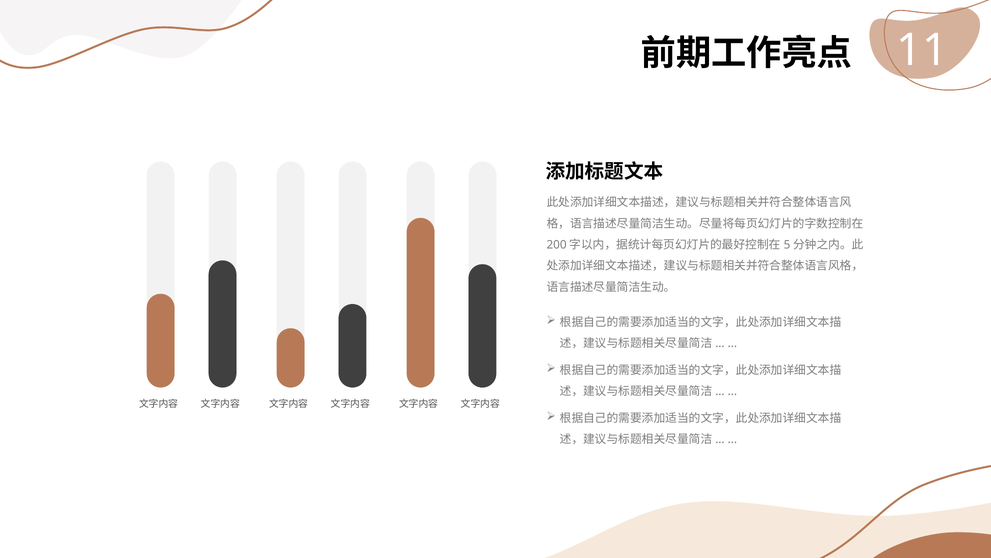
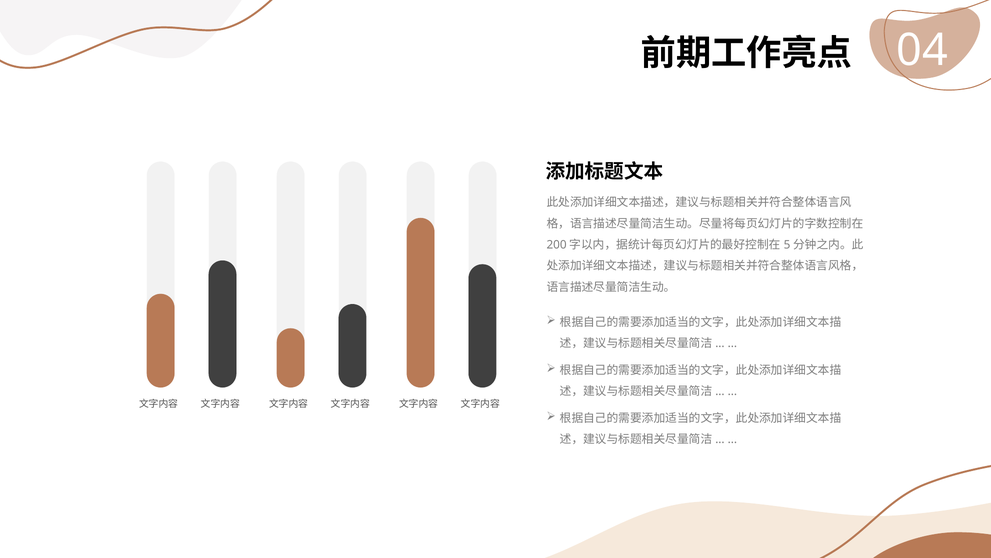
11: 11 -> 04
